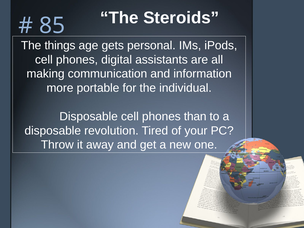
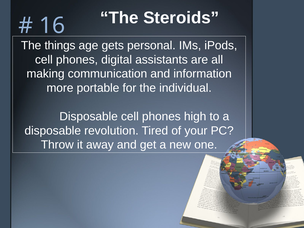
85: 85 -> 16
than: than -> high
